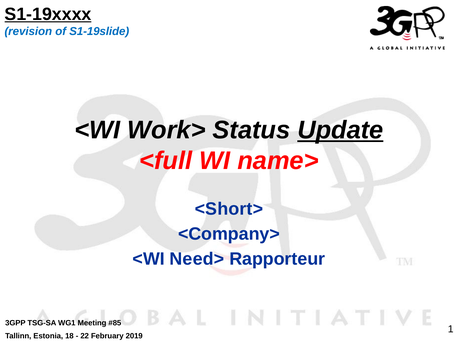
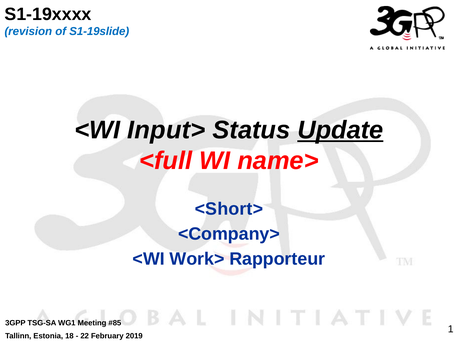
S1-19xxxx underline: present -> none
Work>: Work> -> Input>
Need>: Need> -> Work>
